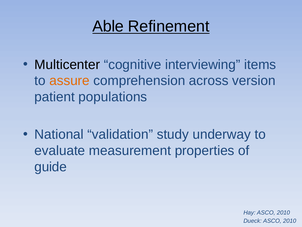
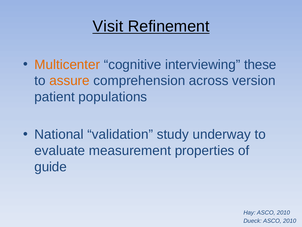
Able: Able -> Visit
Multicenter colour: black -> orange
items: items -> these
